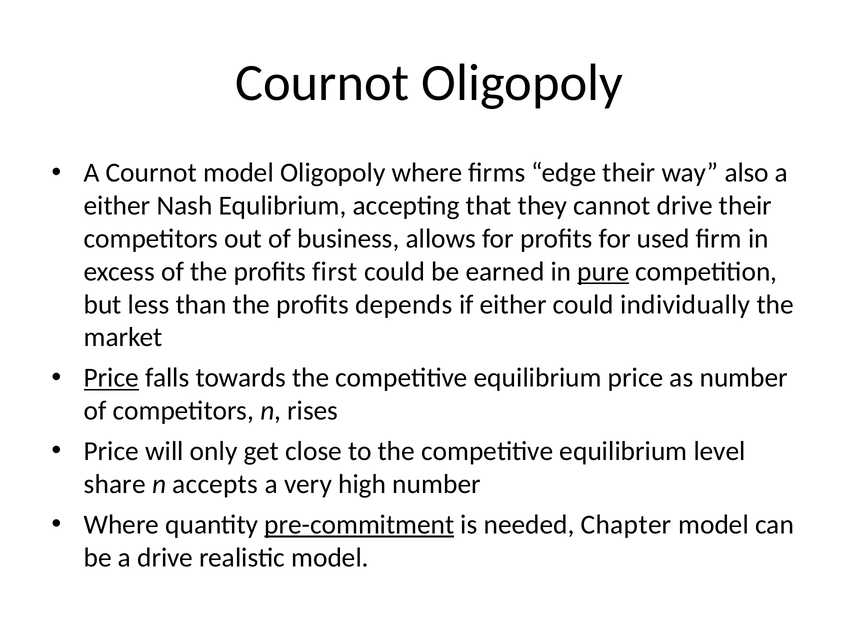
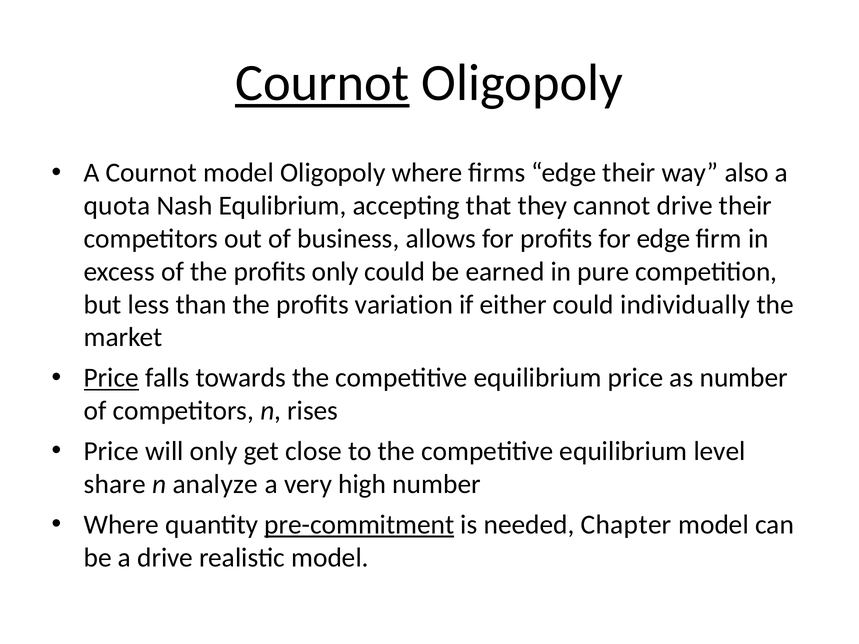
Cournot at (322, 83) underline: none -> present
either at (117, 206): either -> quota
for used: used -> edge
profits first: first -> only
pure underline: present -> none
depends: depends -> variation
accepts: accepts -> analyze
